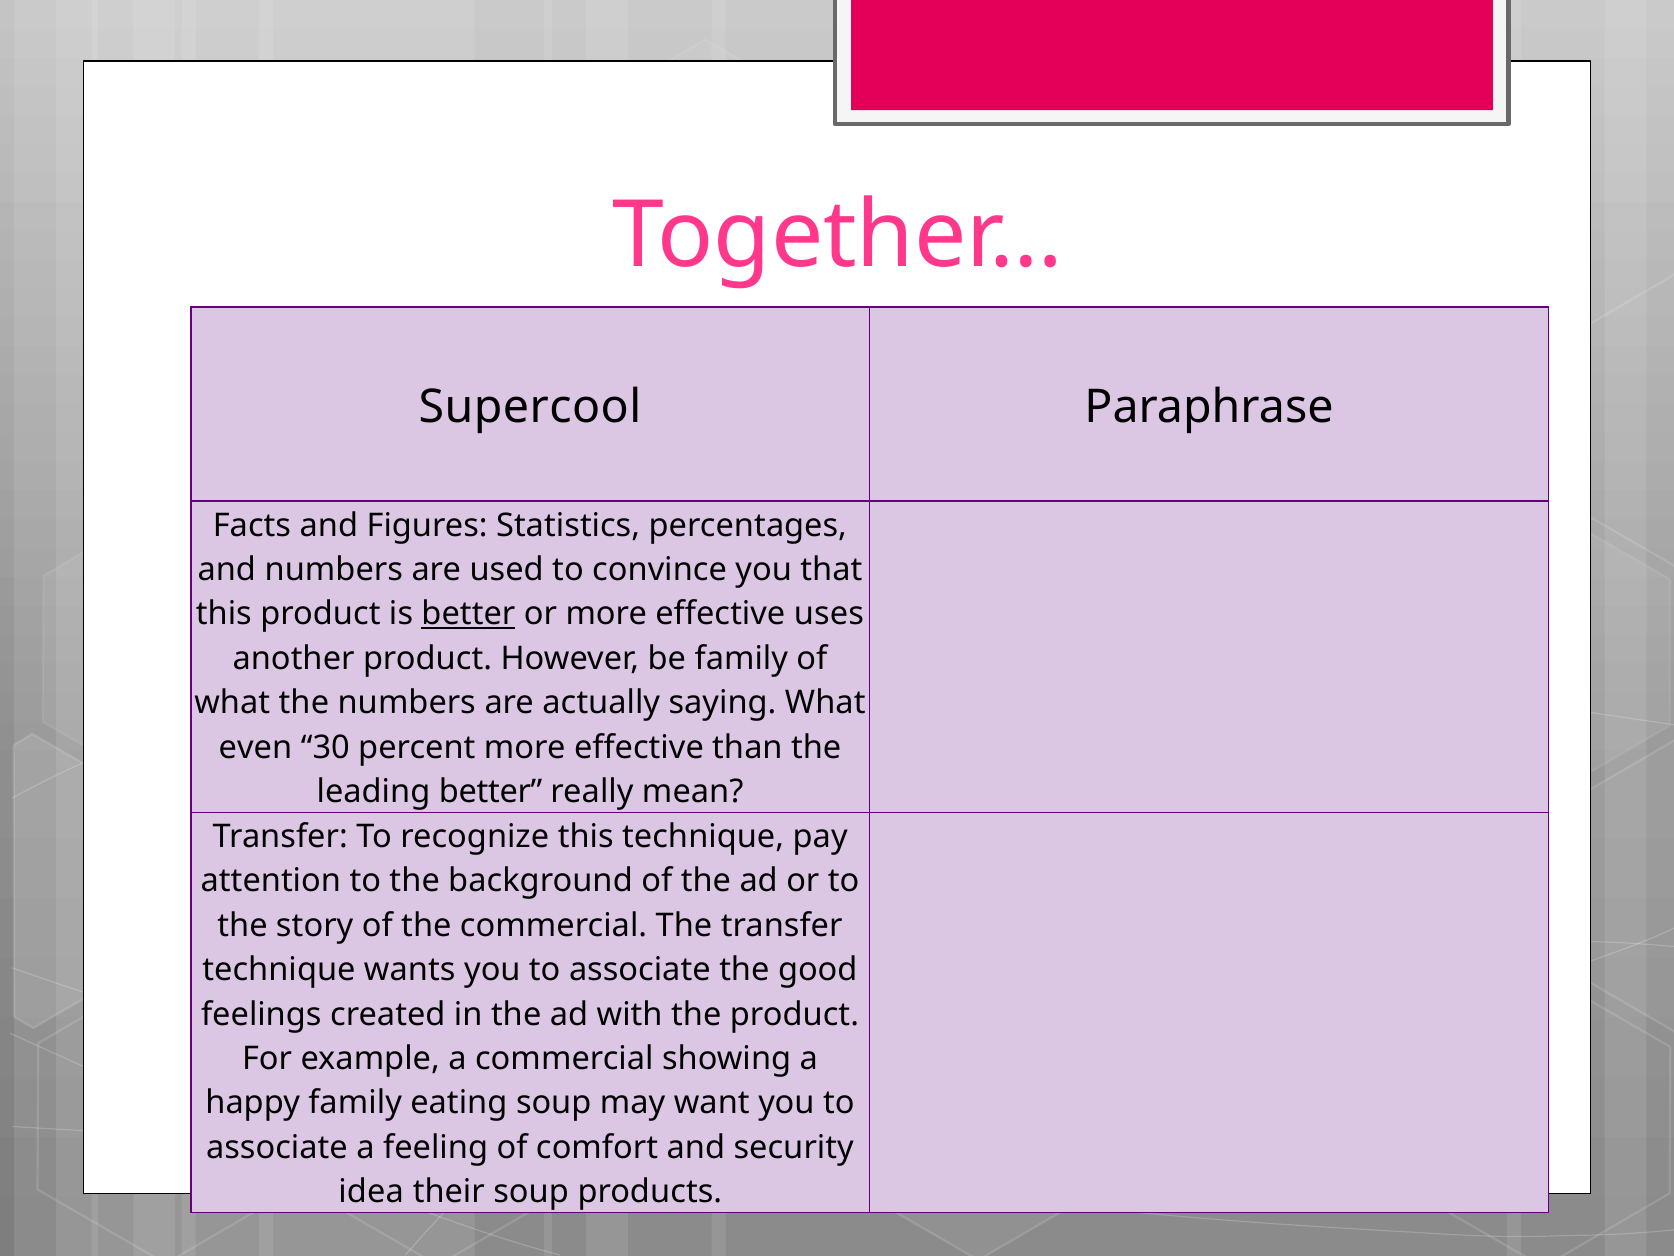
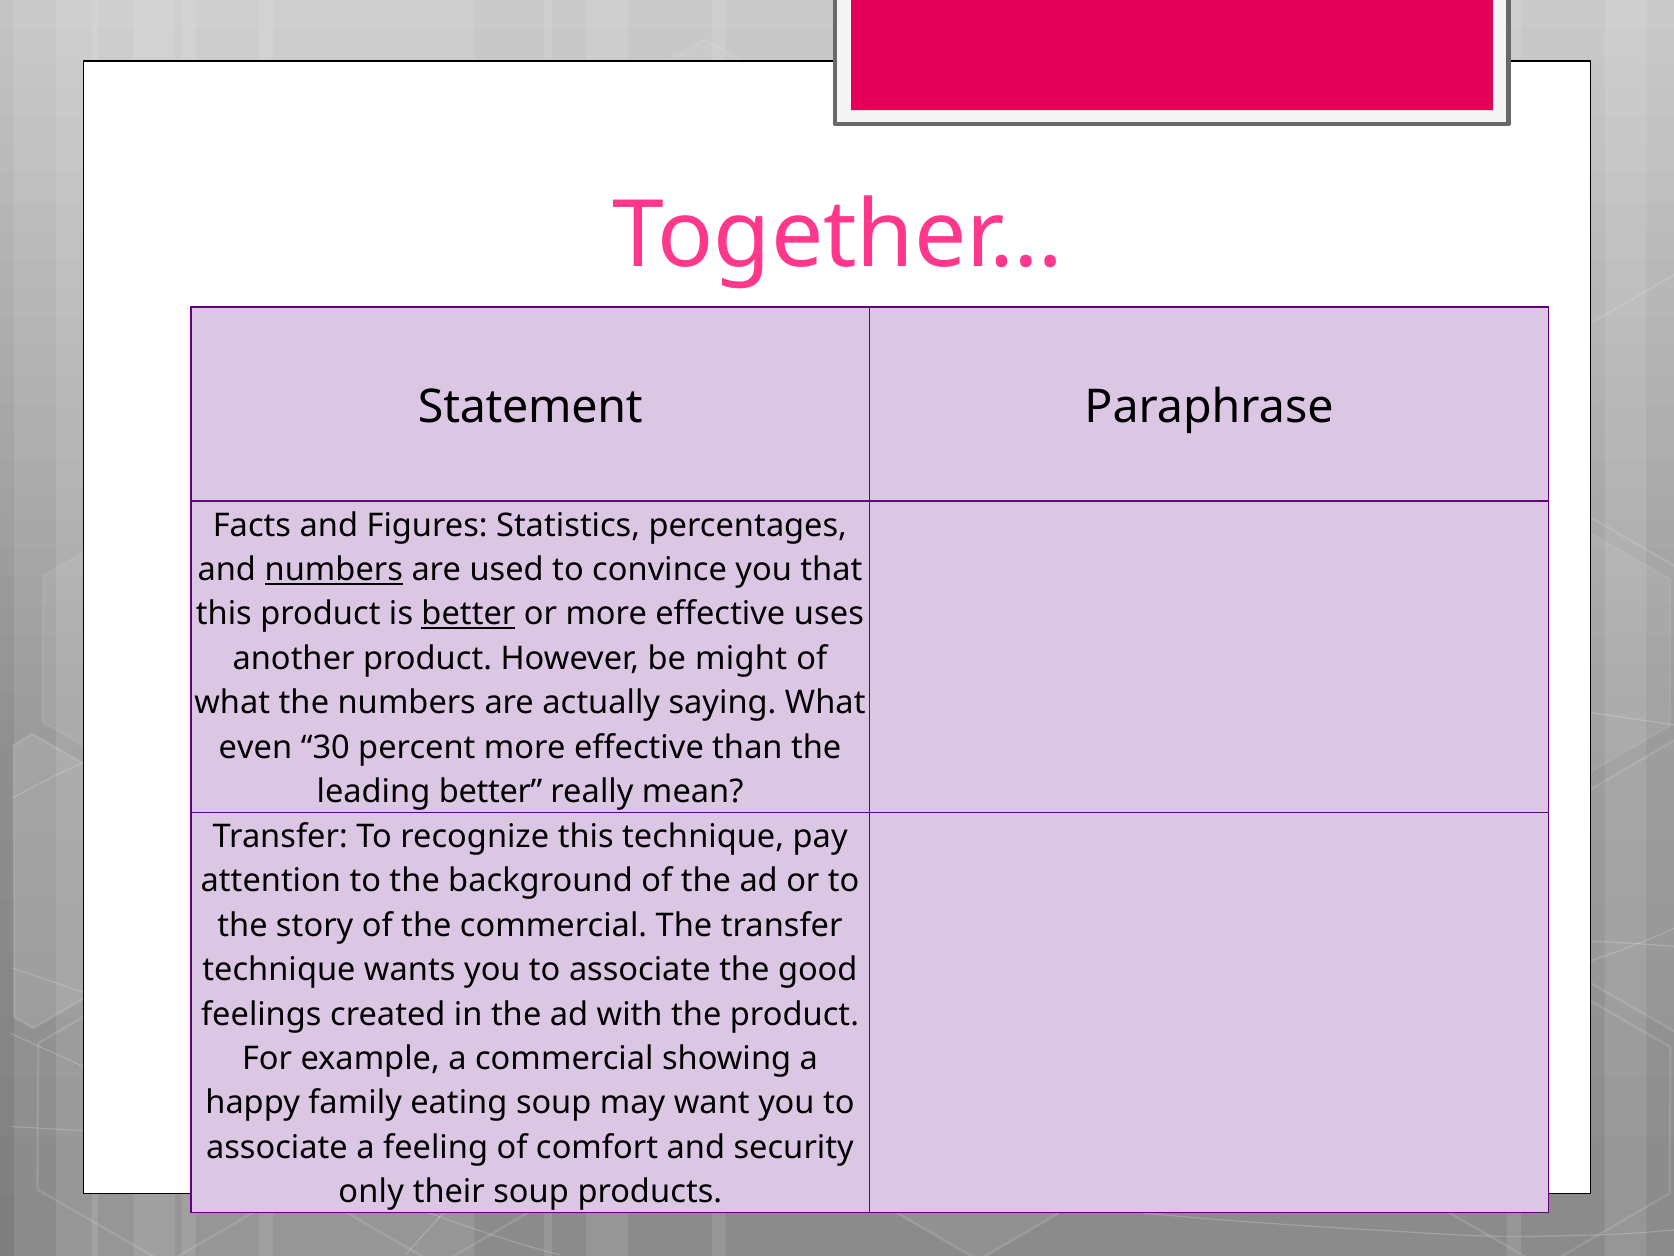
Supercool: Supercool -> Statement
numbers at (334, 570) underline: none -> present
be family: family -> might
idea: idea -> only
